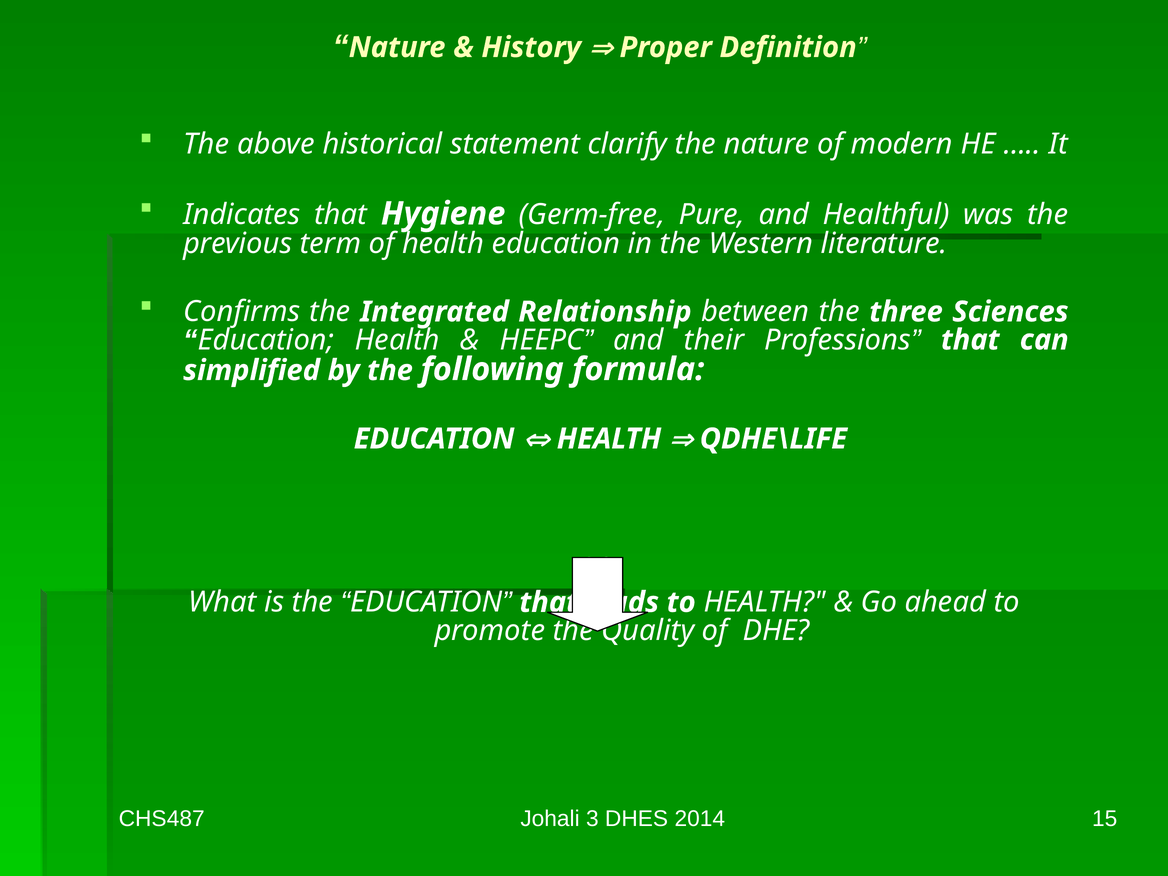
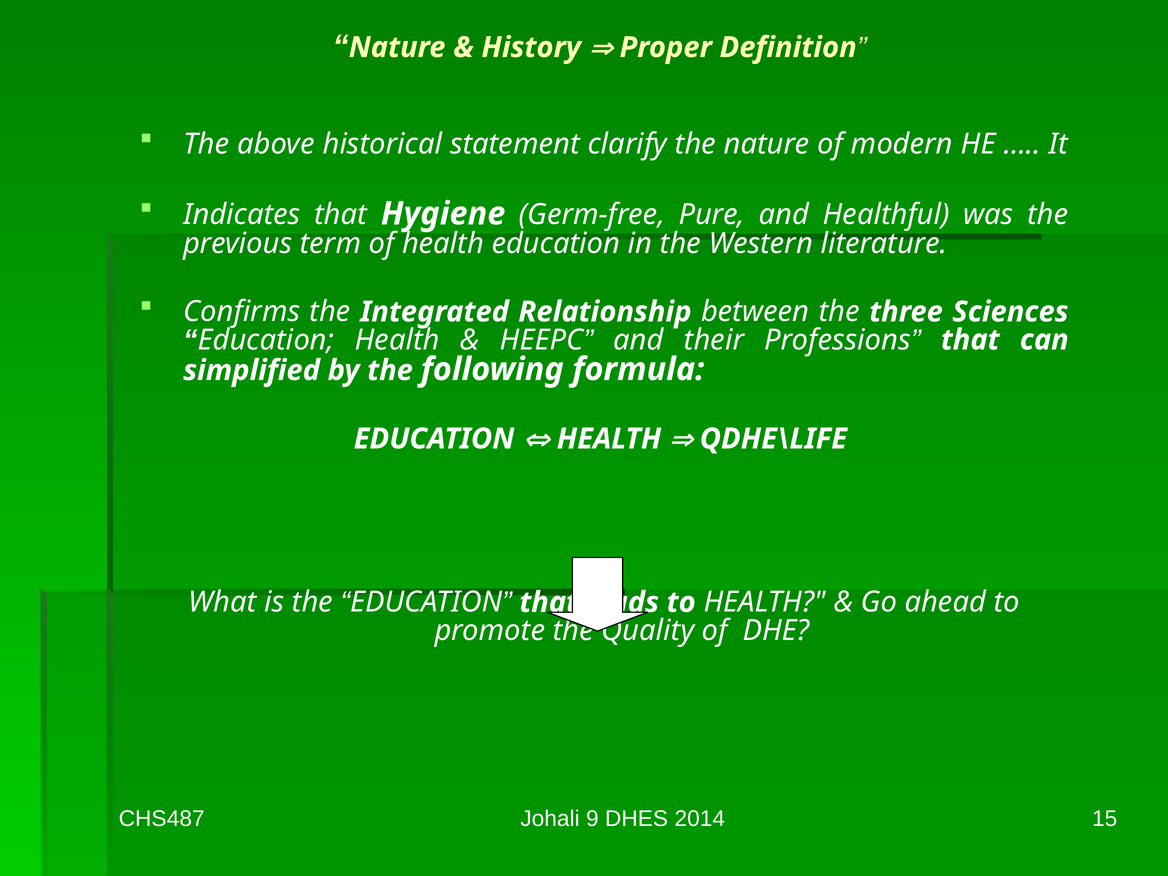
3: 3 -> 9
